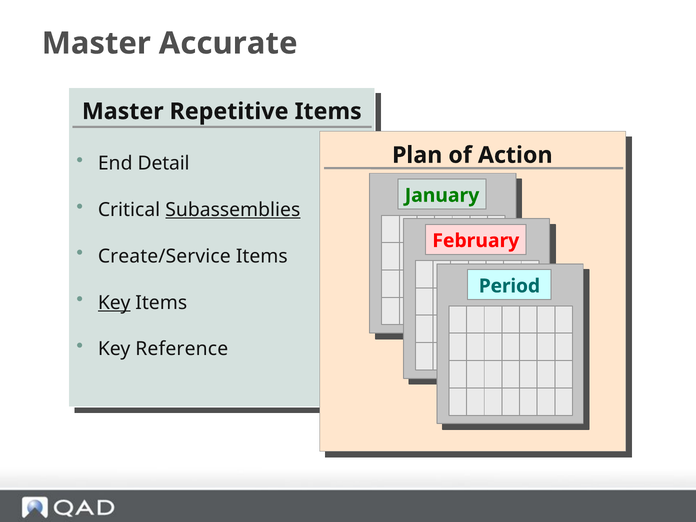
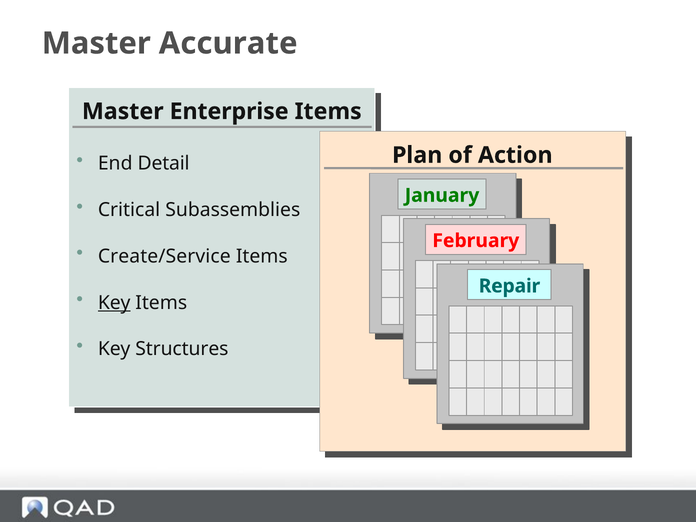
Repetitive: Repetitive -> Enterprise
Subassemblies underline: present -> none
Period: Period -> Repair
Reference: Reference -> Structures
